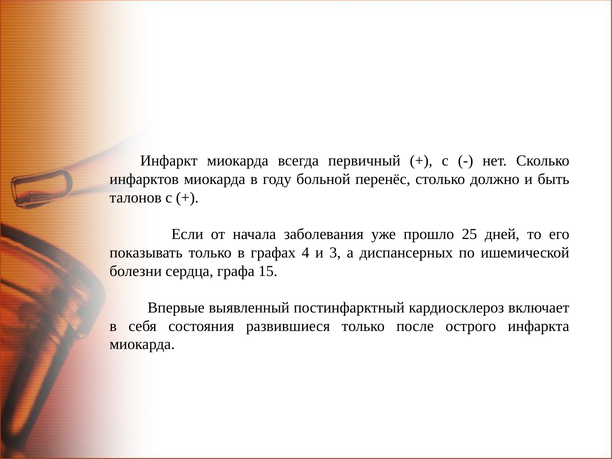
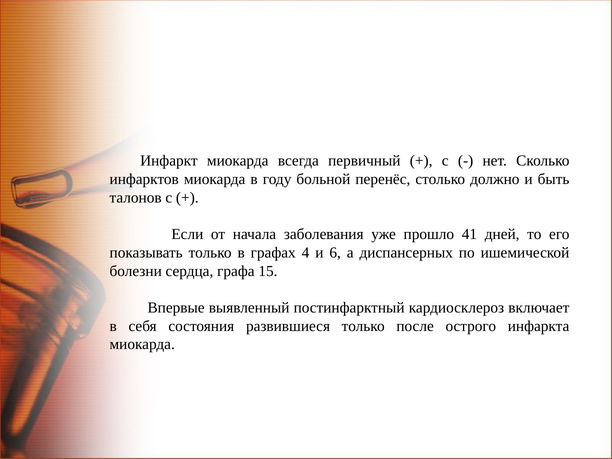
25: 25 -> 41
3: 3 -> 6
